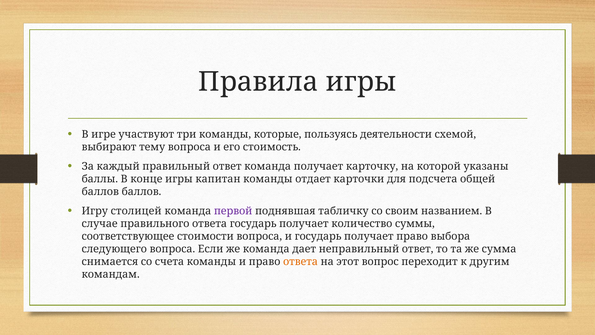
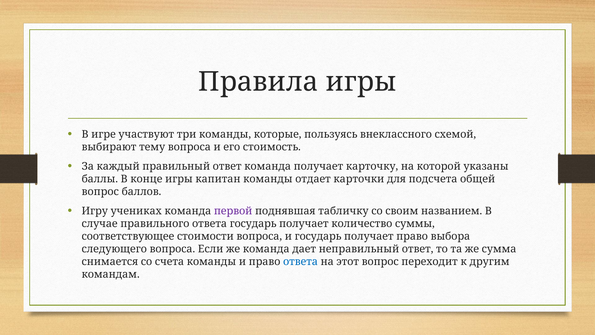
деятельности: деятельности -> внеклассного
баллов at (100, 191): баллов -> вопрос
столицей: столицей -> учениках
ответа at (301, 261) colour: orange -> blue
